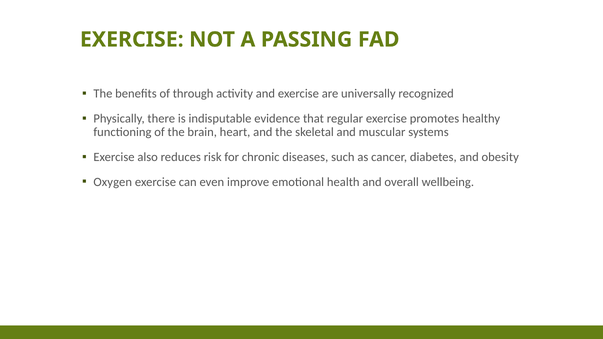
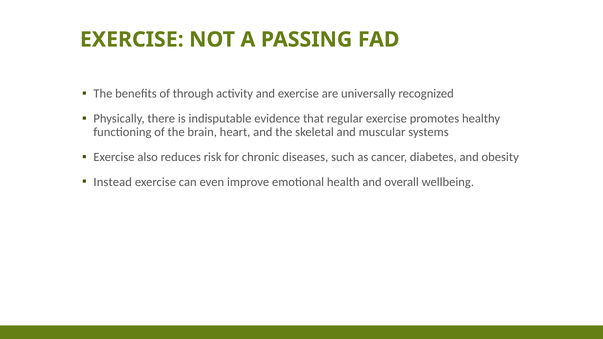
Oxygen: Oxygen -> Instead
